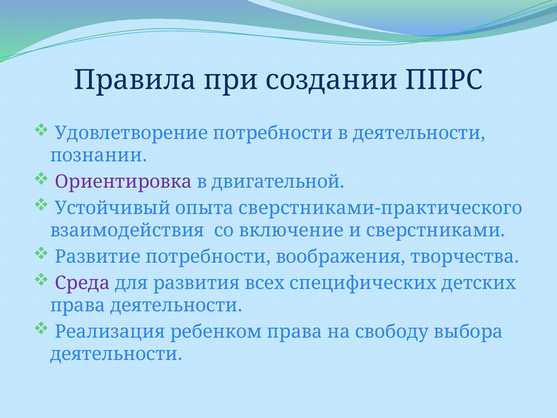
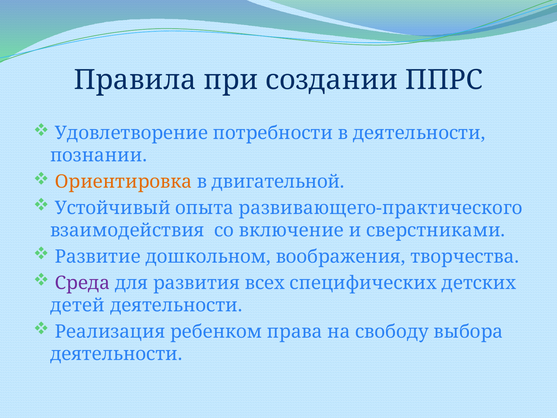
Ориентировка colour: purple -> orange
сверстниками-практического: сверстниками-практического -> развивающего-практического
Развитие потребности: потребности -> дошкольном
права at (78, 305): права -> детей
